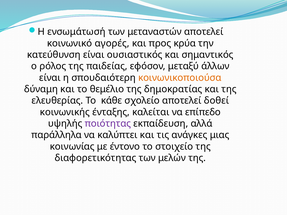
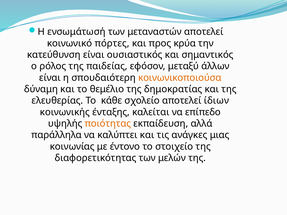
αγορές: αγορές -> πόρτες
δοθεί: δοθεί -> ίδιων
ποιότητας colour: purple -> orange
